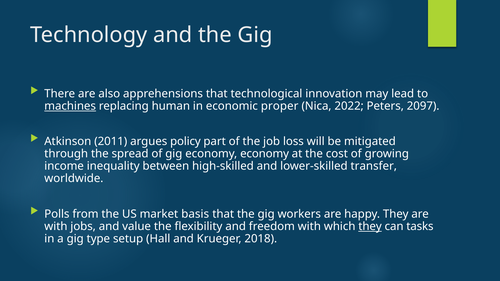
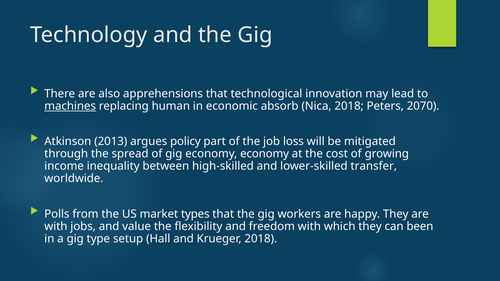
proper: proper -> absorb
Nica 2022: 2022 -> 2018
2097: 2097 -> 2070
2011: 2011 -> 2013
basis: basis -> types
they at (370, 227) underline: present -> none
tasks: tasks -> been
